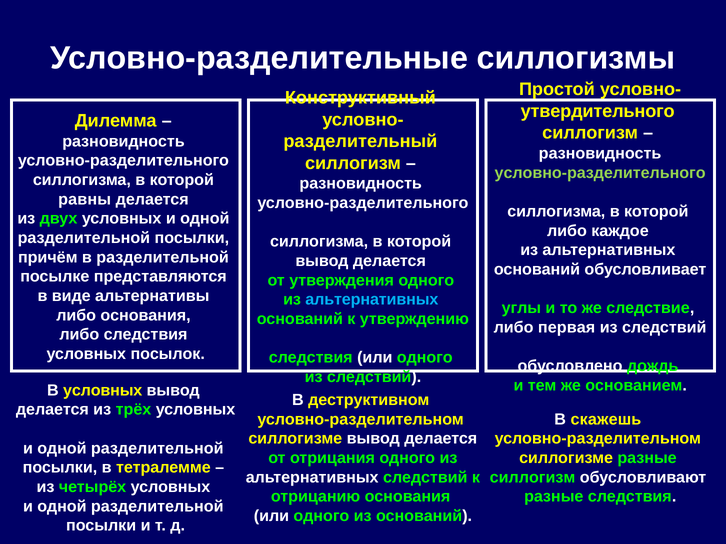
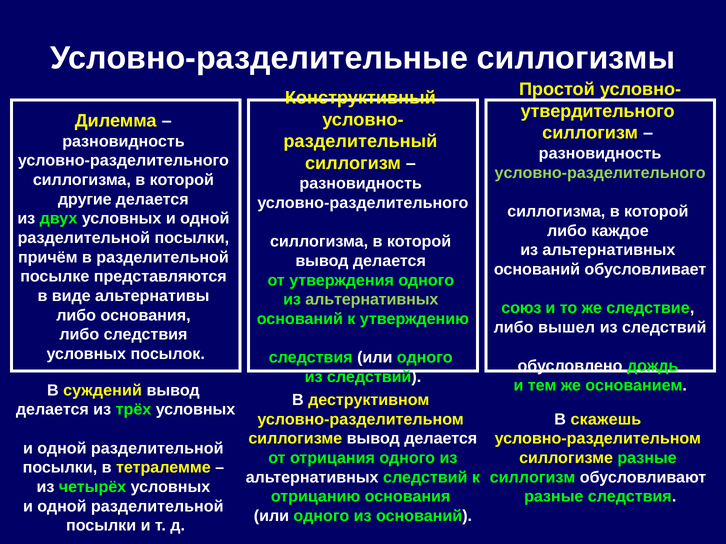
равны: равны -> другие
альтернативных at (372, 300) colour: light blue -> light green
углы: углы -> союз
первая: первая -> вышел
В условных: условных -> суждений
